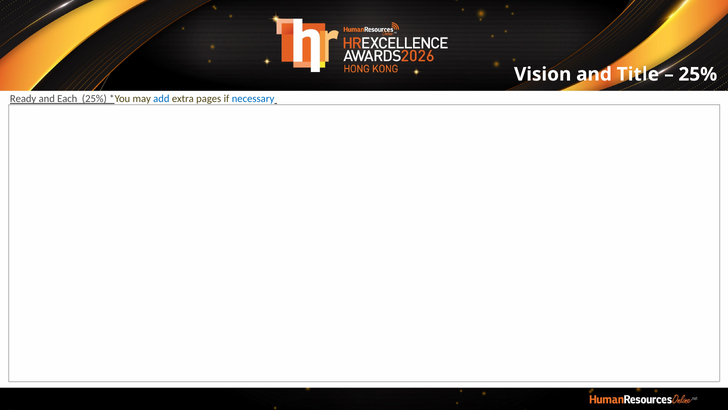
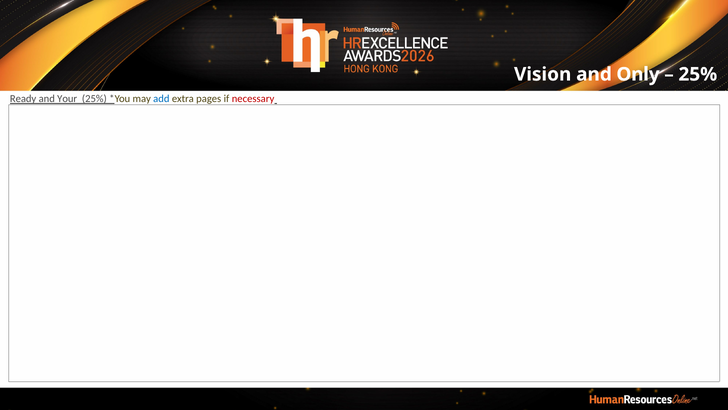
Title: Title -> Only
Each: Each -> Your
necessary colour: blue -> red
